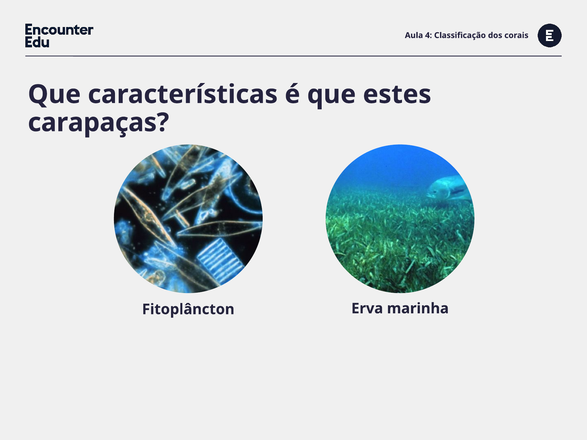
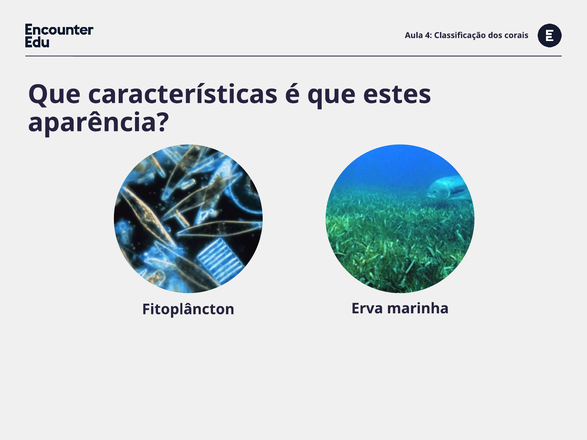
carapaças: carapaças -> aparência
